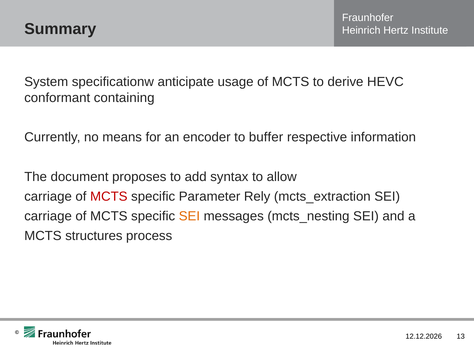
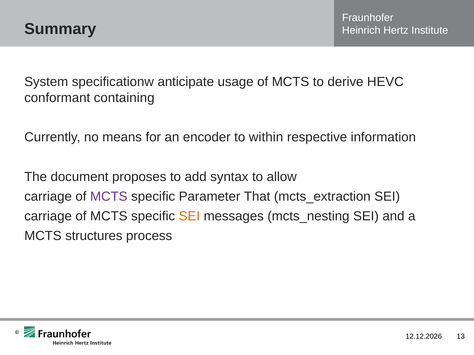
buffer: buffer -> within
MCTS at (109, 197) colour: red -> purple
Rely: Rely -> That
